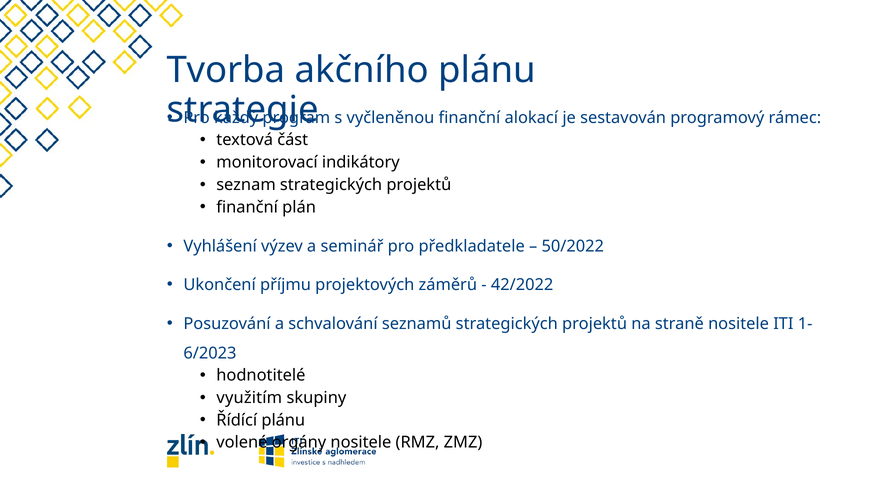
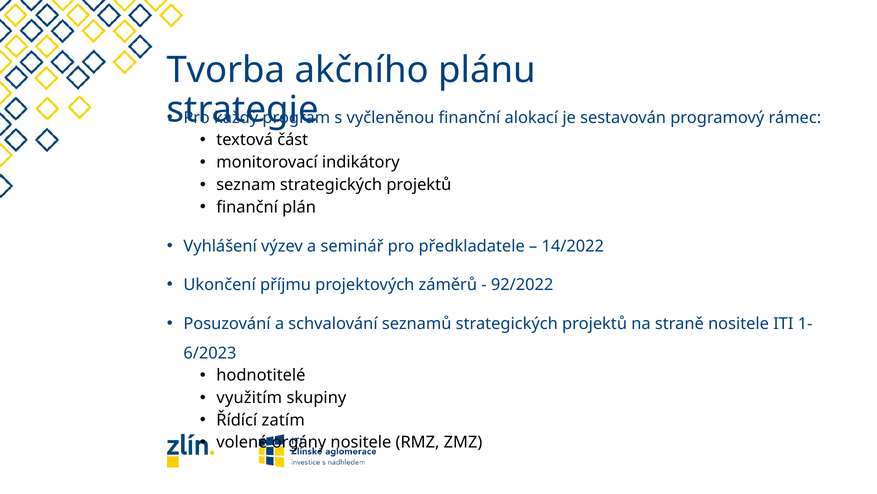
50/2022: 50/2022 -> 14/2022
42/2022: 42/2022 -> 92/2022
Řídící plánu: plánu -> zatím
